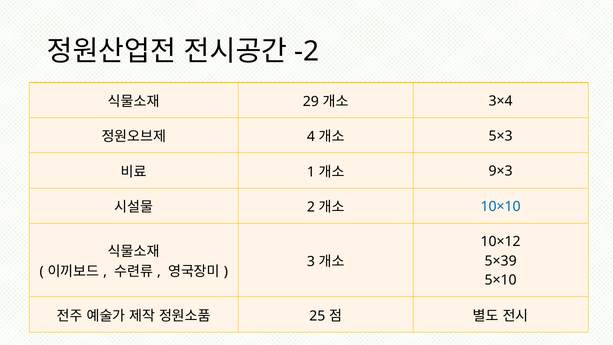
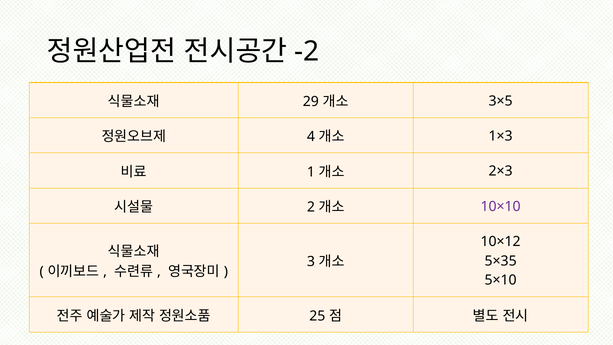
3×4: 3×4 -> 3×5
5×3: 5×3 -> 1×3
9×3: 9×3 -> 2×3
10×10 colour: blue -> purple
5×39: 5×39 -> 5×35
